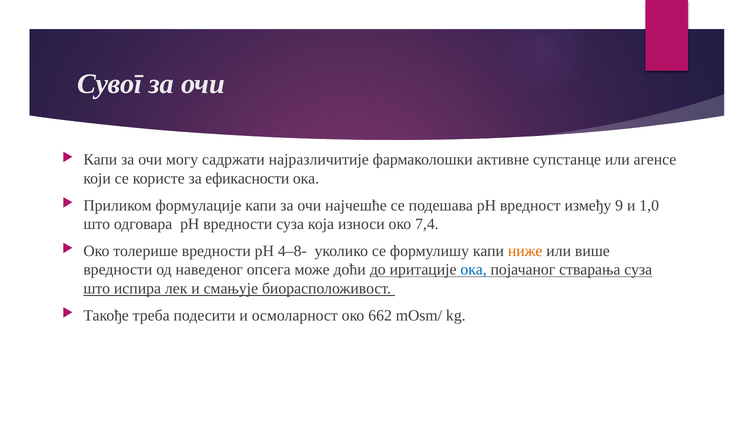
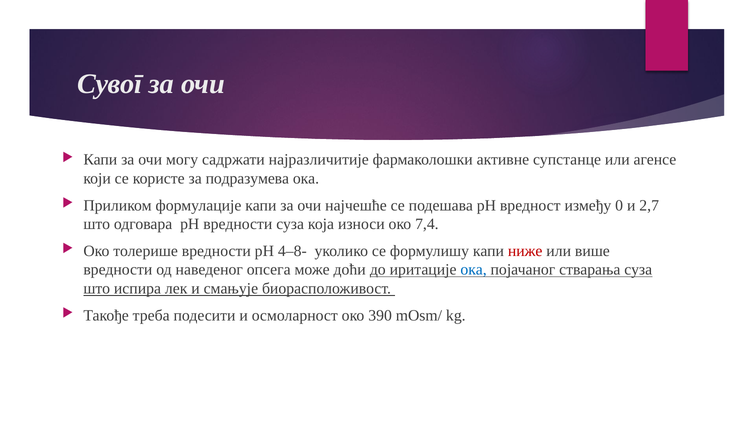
ефикасности: ефикасности -> подразумева
9: 9 -> 0
1,0: 1,0 -> 2,7
ниже colour: orange -> red
662: 662 -> 390
